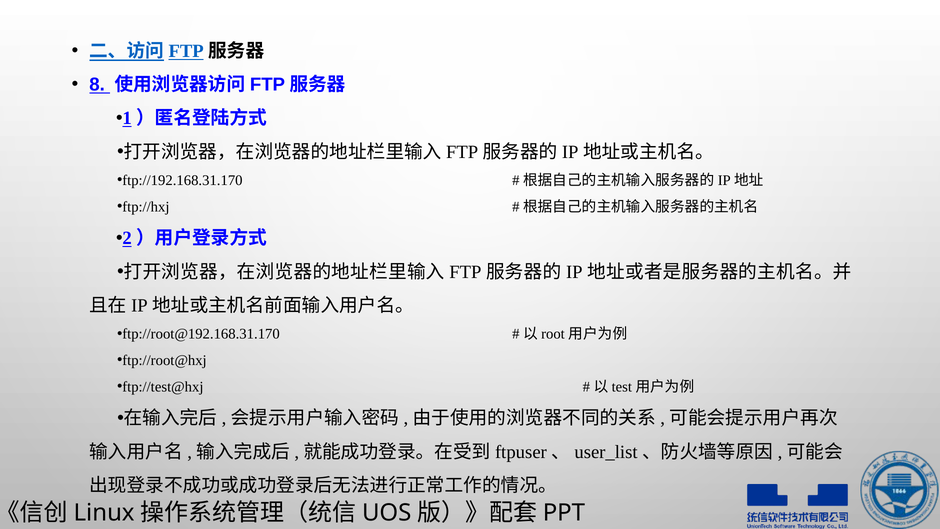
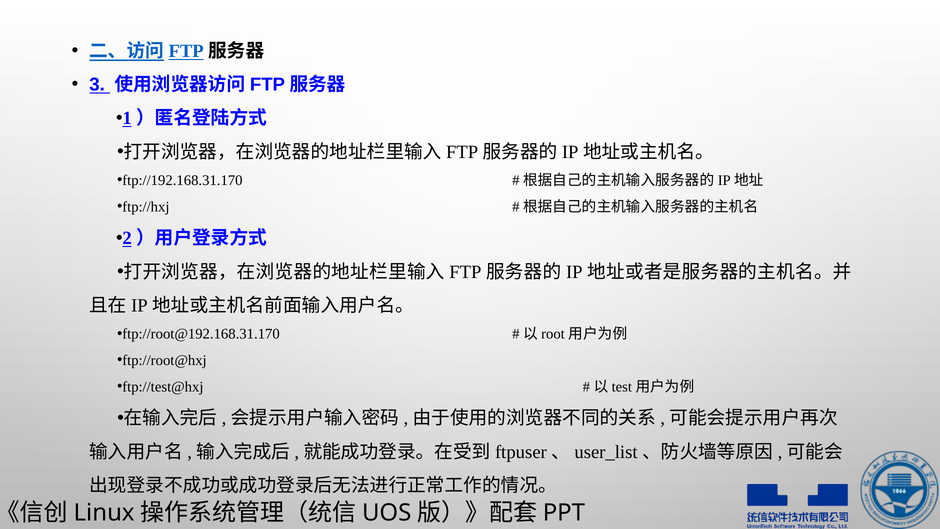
8: 8 -> 3
